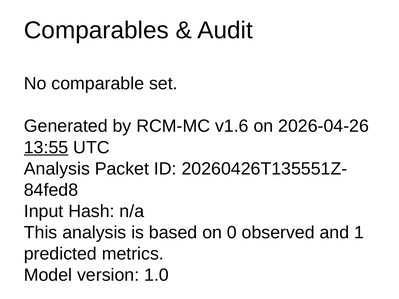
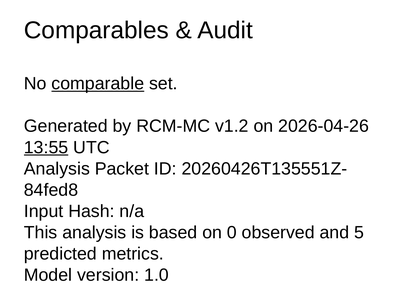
comparable underline: none -> present
v1.6: v1.6 -> v1.2
1: 1 -> 5
